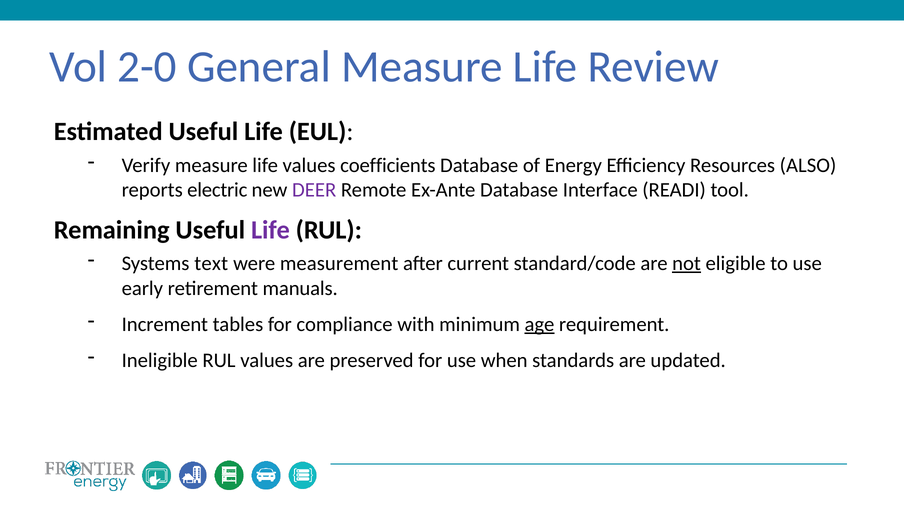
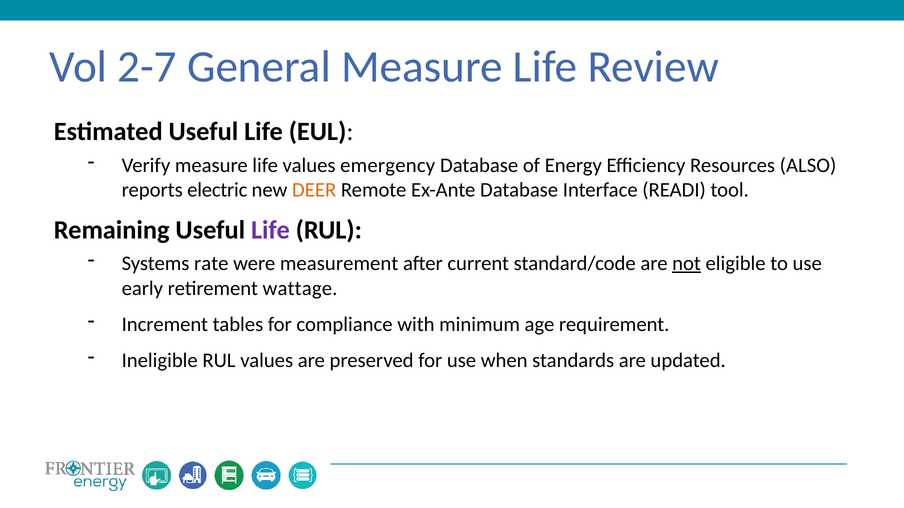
2-0: 2-0 -> 2-7
coefficients: coefficients -> emergency
DEER colour: purple -> orange
text: text -> rate
manuals: manuals -> wattage
age underline: present -> none
